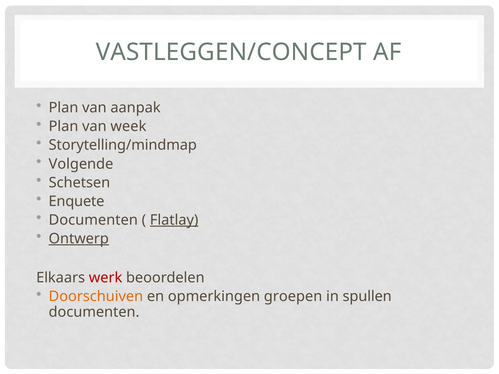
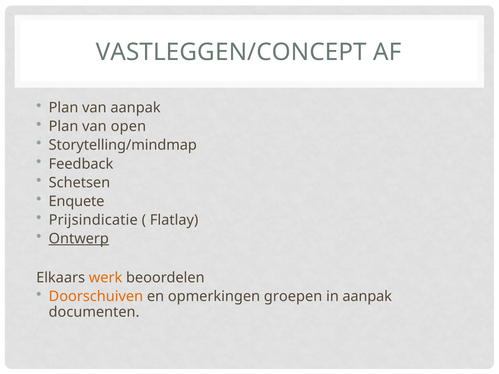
week: week -> open
Volgende: Volgende -> Feedback
Documenten at (93, 220): Documenten -> Prijsindicatie
Flatlay underline: present -> none
werk colour: red -> orange
in spullen: spullen -> aanpak
